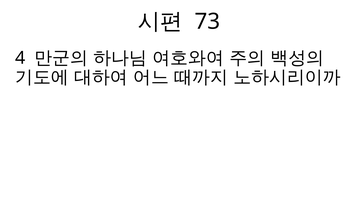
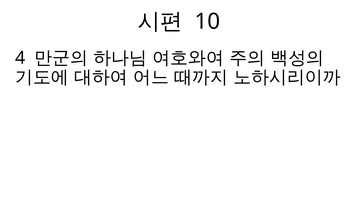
73: 73 -> 10
